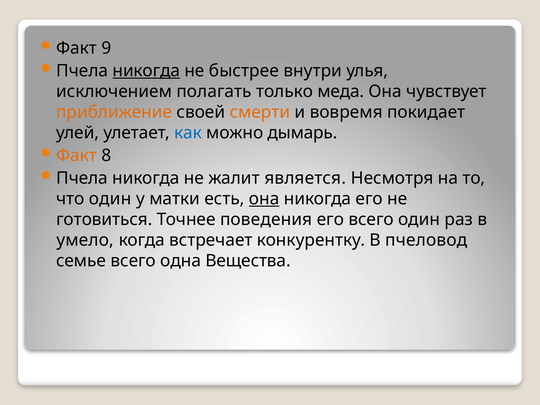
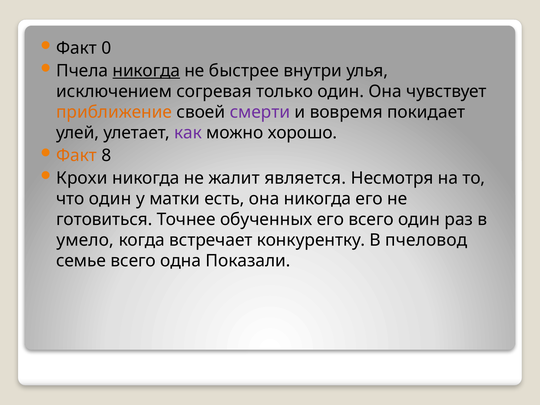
9: 9 -> 0
полагать: полагать -> согревая
только меда: меда -> один
смерти colour: orange -> purple
как colour: blue -> purple
дымарь: дымарь -> хорошо
Пчела at (82, 178): Пчела -> Крохи
она at (264, 199) underline: present -> none
поведения: поведения -> обученных
Вещества: Вещества -> Показали
